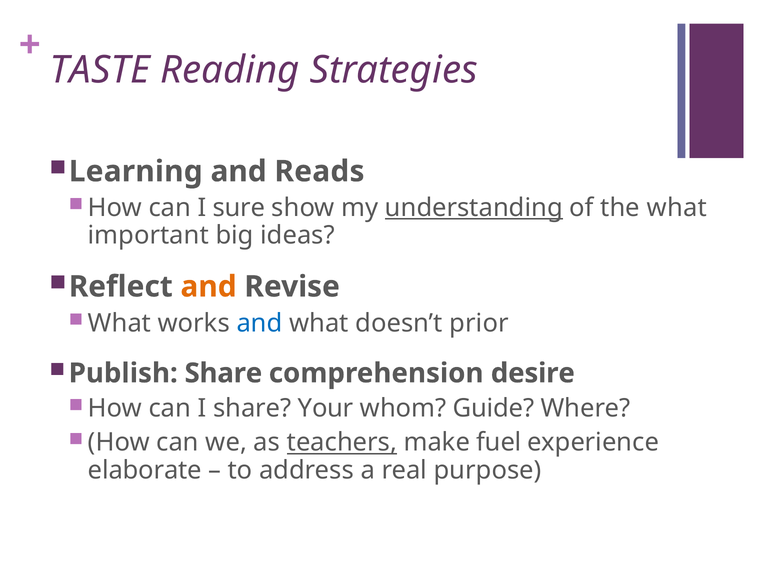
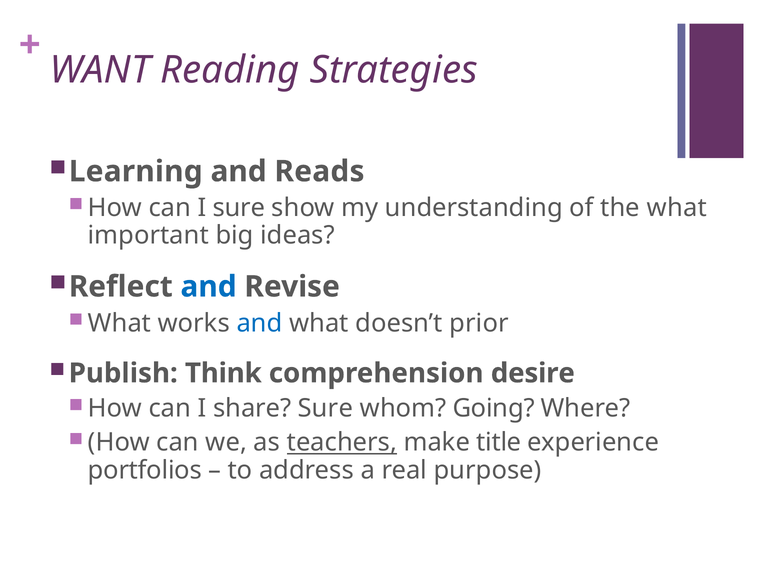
TASTE: TASTE -> WANT
understanding underline: present -> none
and at (209, 287) colour: orange -> blue
Publish Share: Share -> Think
share Your: Your -> Sure
Guide: Guide -> Going
fuel: fuel -> title
elaborate: elaborate -> portfolios
